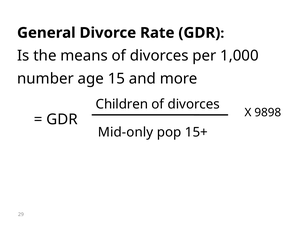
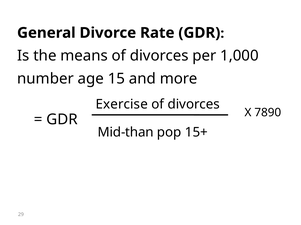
Children: Children -> Exercise
9898: 9898 -> 7890
Mid-only: Mid-only -> Mid-than
